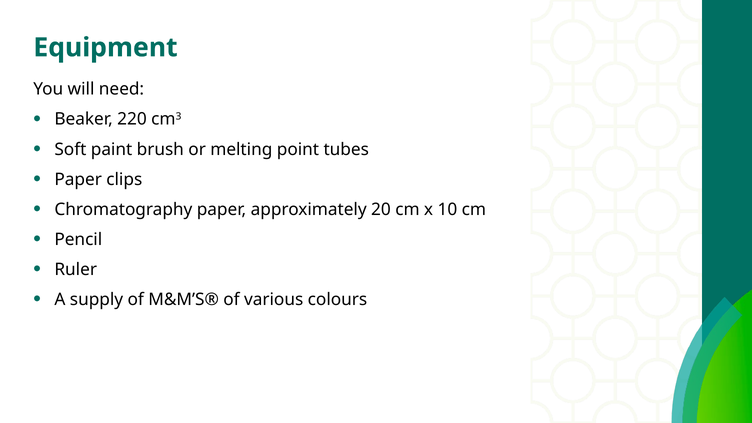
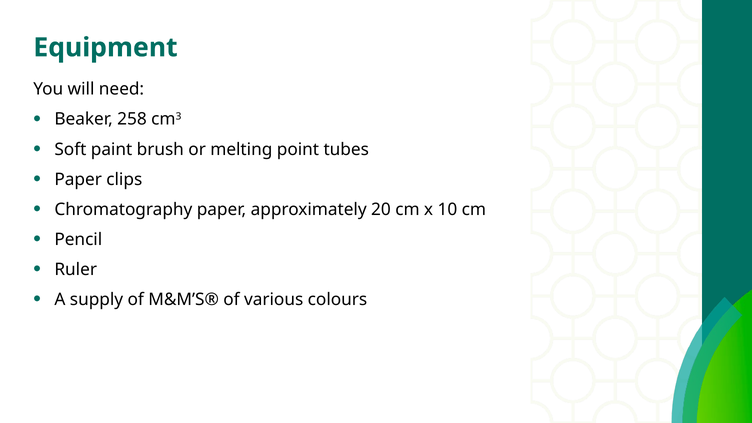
220: 220 -> 258
